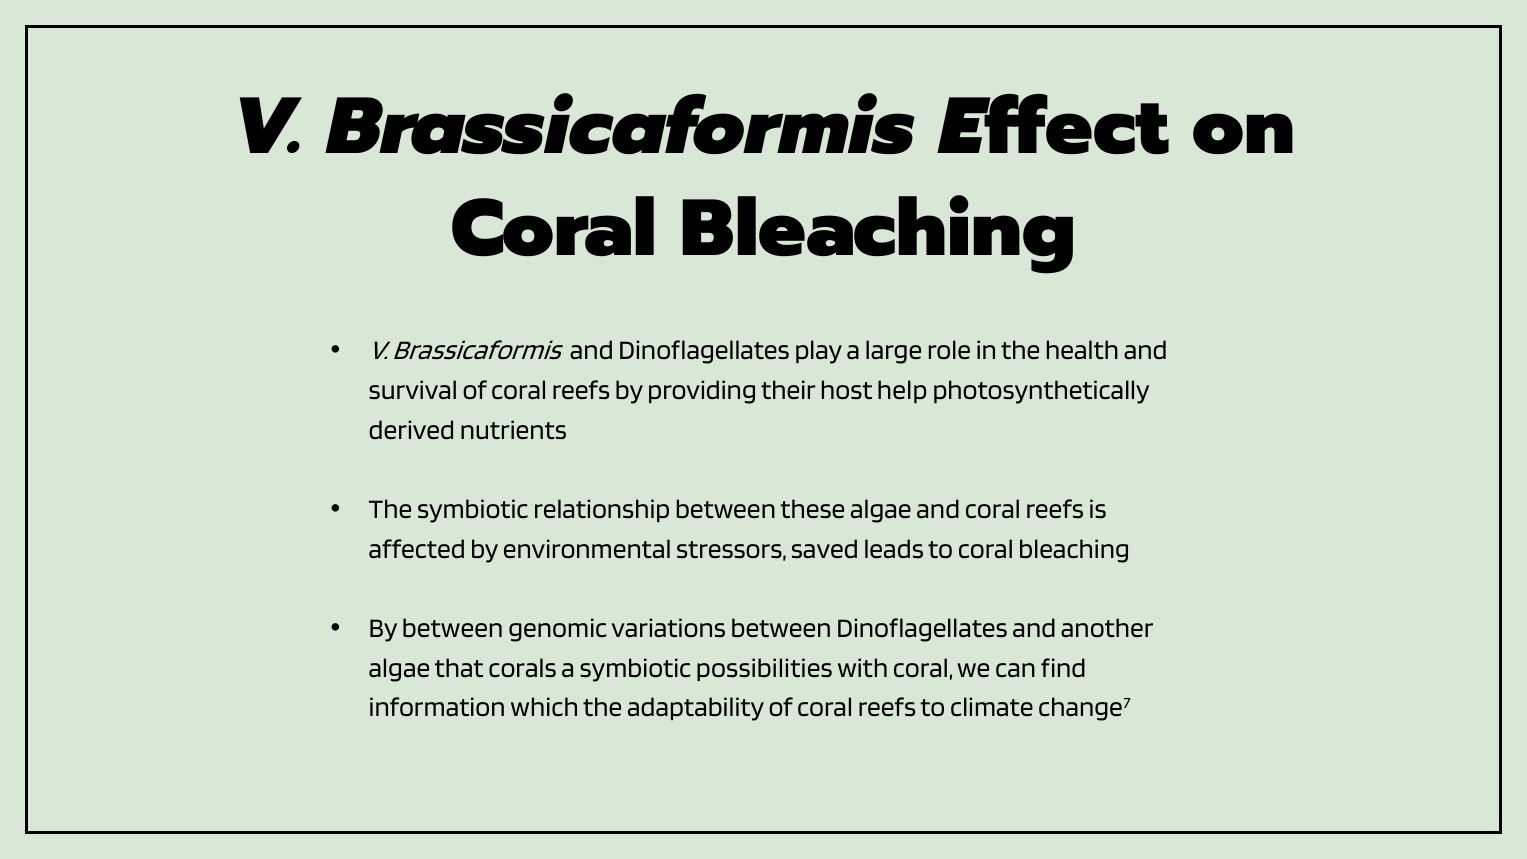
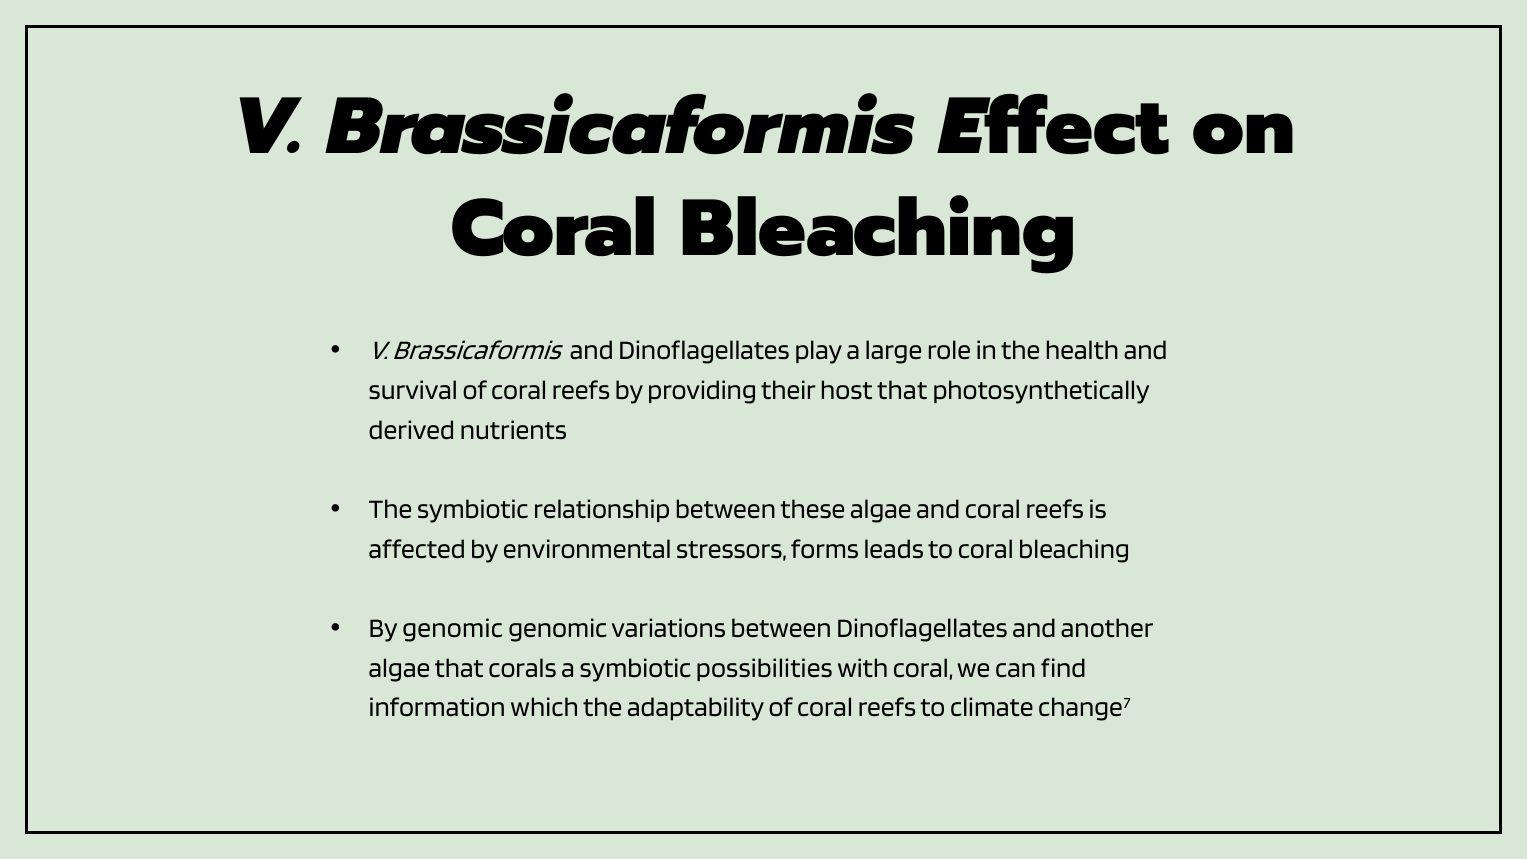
host help: help -> that
saved: saved -> forms
By between: between -> genomic
